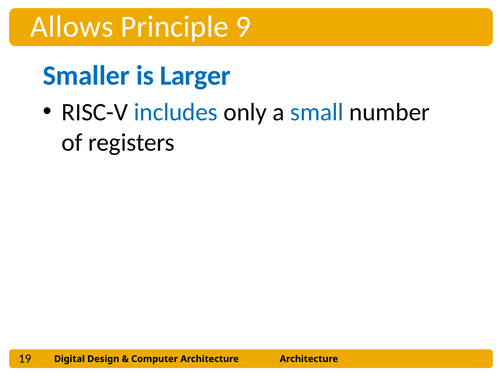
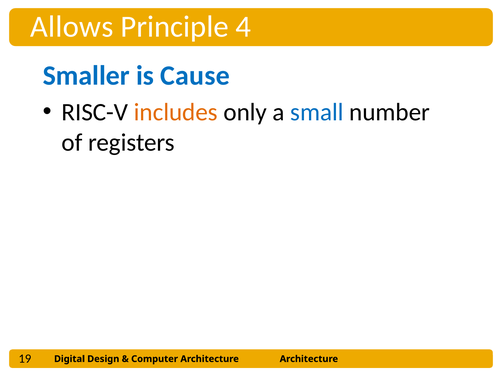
9: 9 -> 4
Larger: Larger -> Cause
includes colour: blue -> orange
